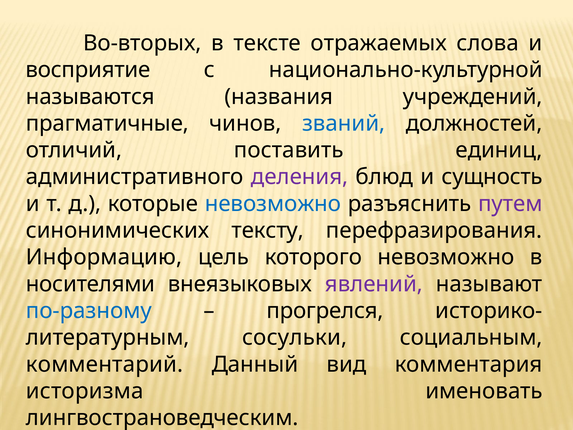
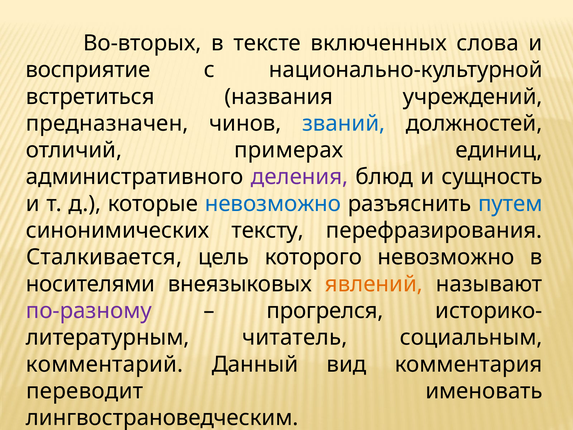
отражаемых: отражаемых -> включенных
называются: называются -> встретиться
прагматичные: прагматичные -> предназначен
поставить: поставить -> примерах
путем colour: purple -> blue
Информацию: Информацию -> Сталкивается
явлений colour: purple -> orange
по-разному colour: blue -> purple
сосульки: сосульки -> читатель
историзма: историзма -> переводит
